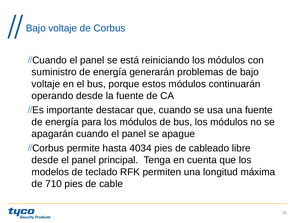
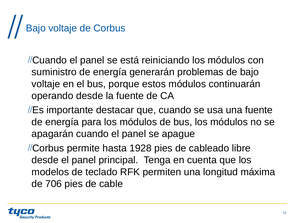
4034: 4034 -> 1928
710: 710 -> 706
